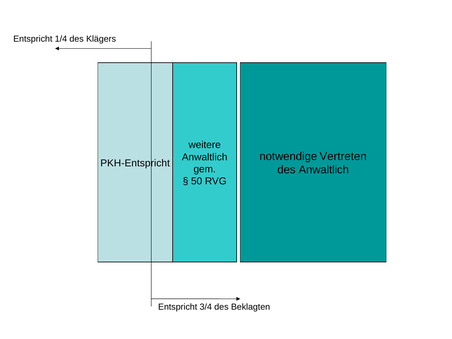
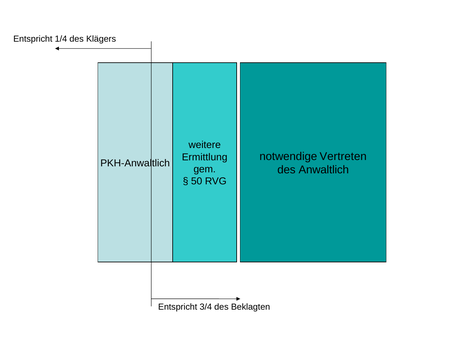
Anwaltlich at (205, 157): Anwaltlich -> Ermittlung
PKH-Entspricht: PKH-Entspricht -> PKH-Anwaltlich
